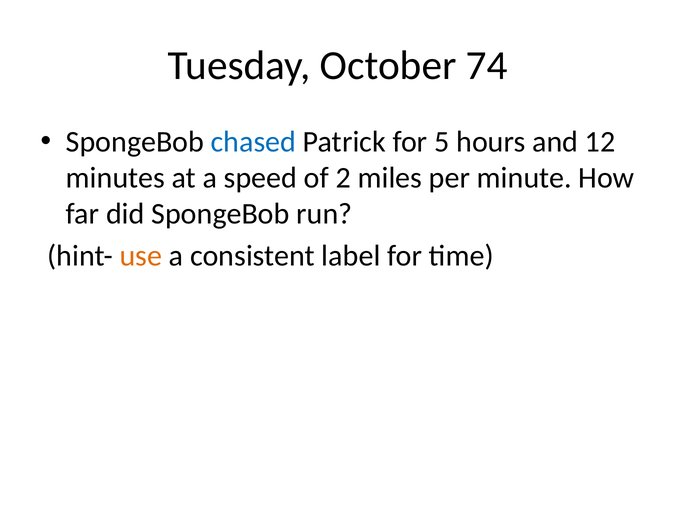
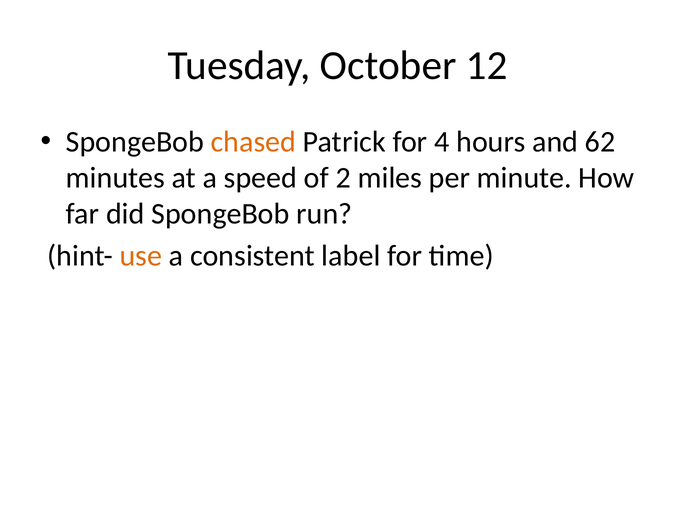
74: 74 -> 12
chased colour: blue -> orange
5: 5 -> 4
12: 12 -> 62
